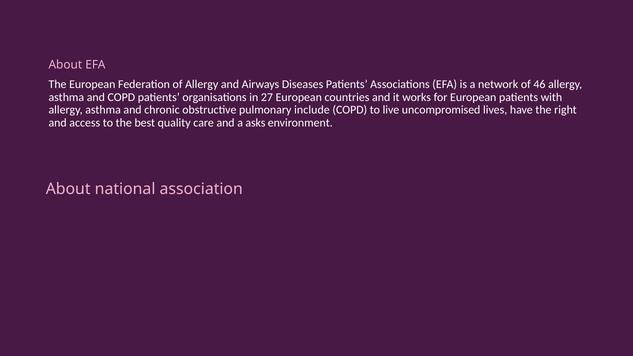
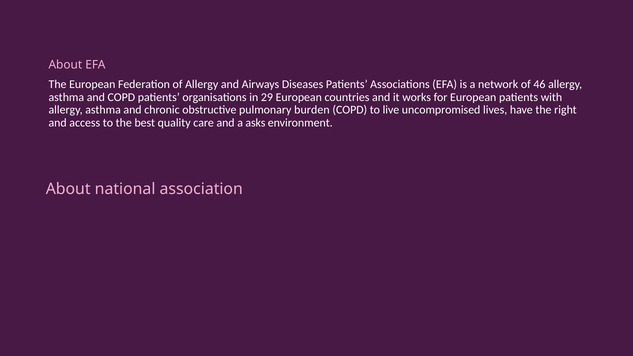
27: 27 -> 29
include: include -> burden
